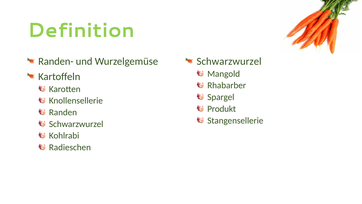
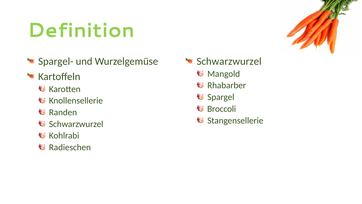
Randen-: Randen- -> Spargel-
Produkt: Produkt -> Broccoli
